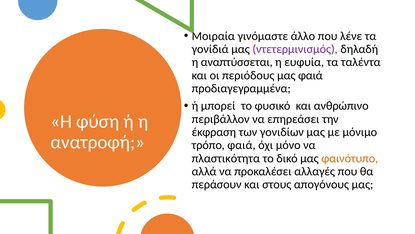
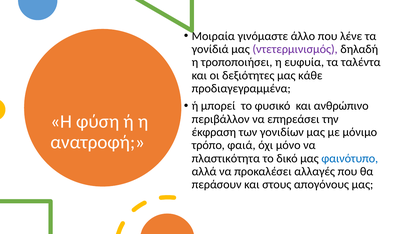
αναπτύσσεται: αναπτύσσεται -> τροποποιήσει
περιόδους: περιόδους -> δεξιότητες
μας φαιά: φαιά -> κάθε
φαινότυπο colour: orange -> blue
